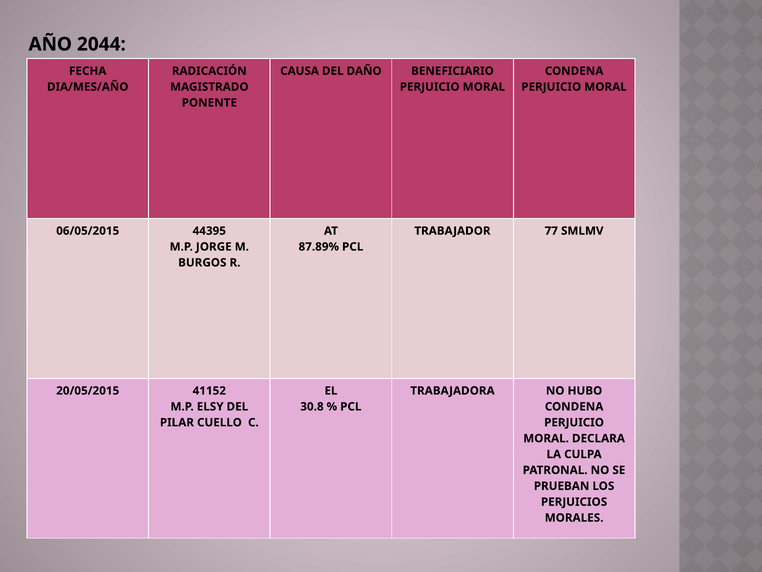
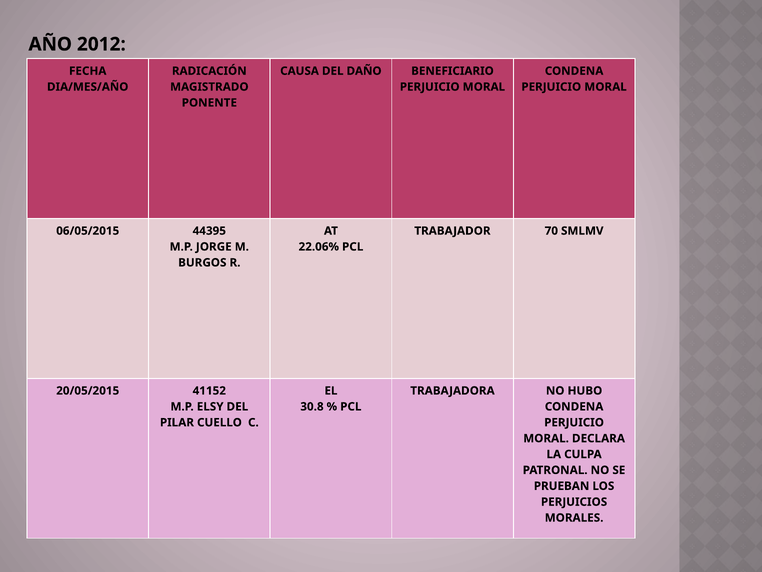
2044: 2044 -> 2012
77: 77 -> 70
87.89%: 87.89% -> 22.06%
